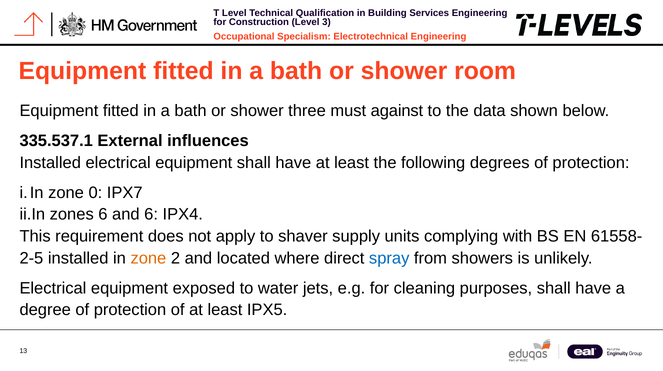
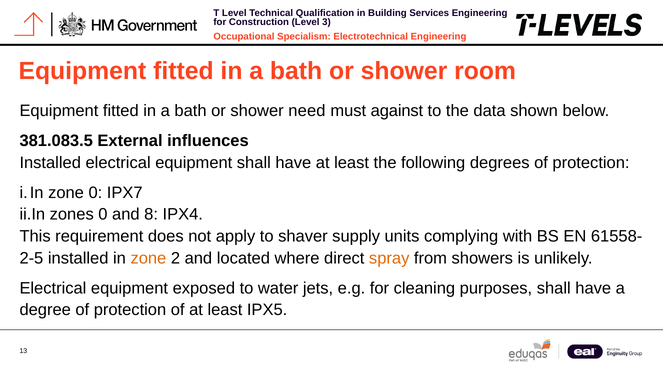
three: three -> need
335.537.1: 335.537.1 -> 381.083.5
zones 6: 6 -> 0
and 6: 6 -> 8
spray colour: blue -> orange
